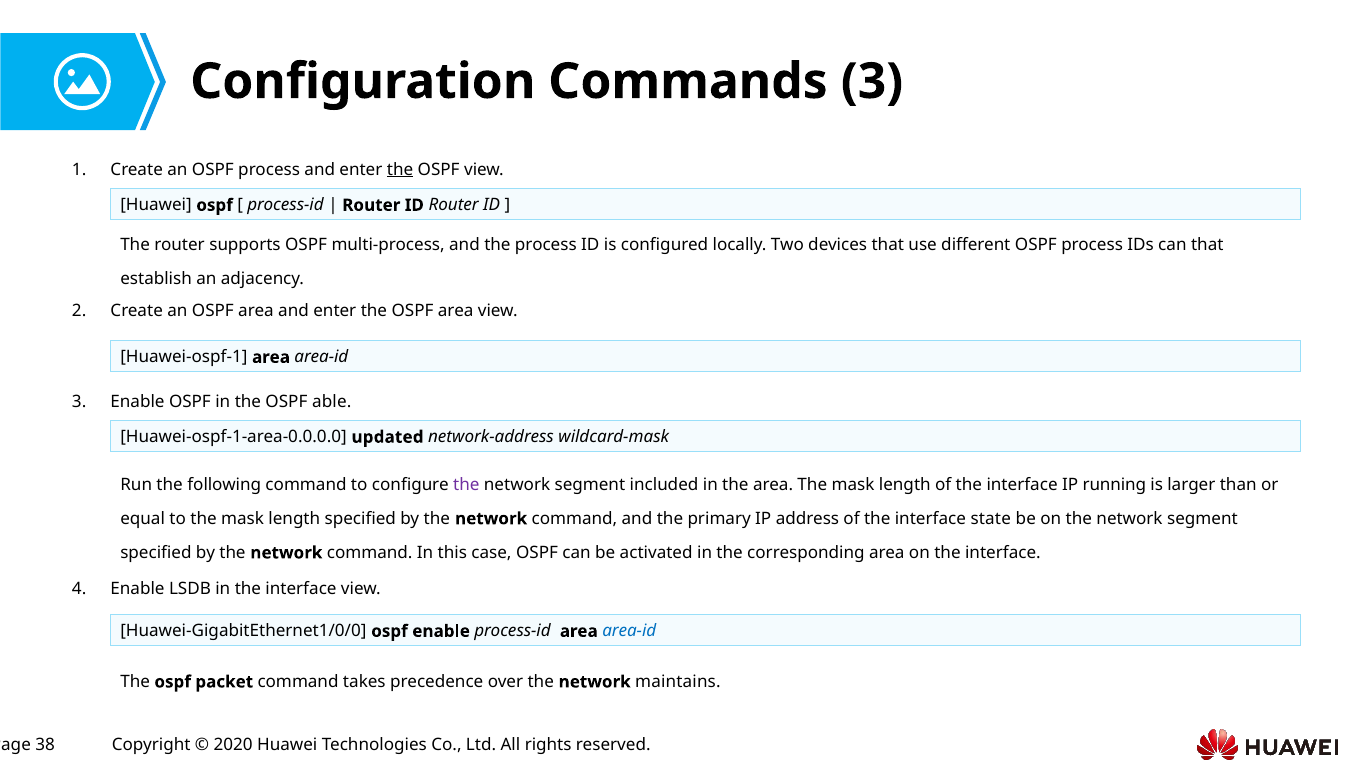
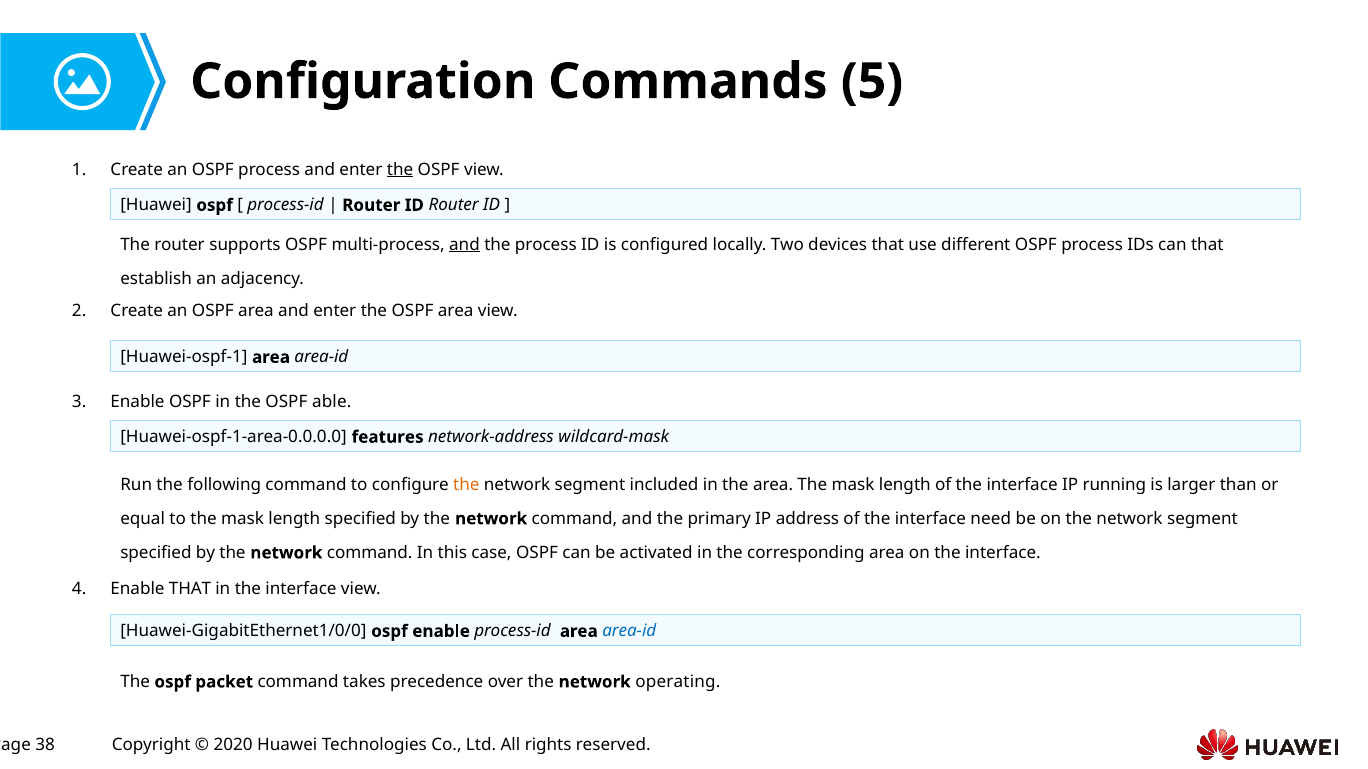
Commands 3: 3 -> 5
and at (464, 245) underline: none -> present
updated: updated -> features
the at (466, 485) colour: purple -> orange
state: state -> need
Enable LSDB: LSDB -> THAT
maintains: maintains -> operating
